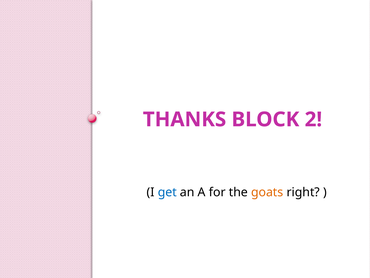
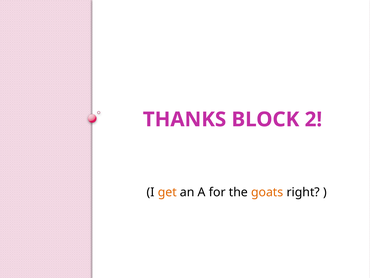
get colour: blue -> orange
